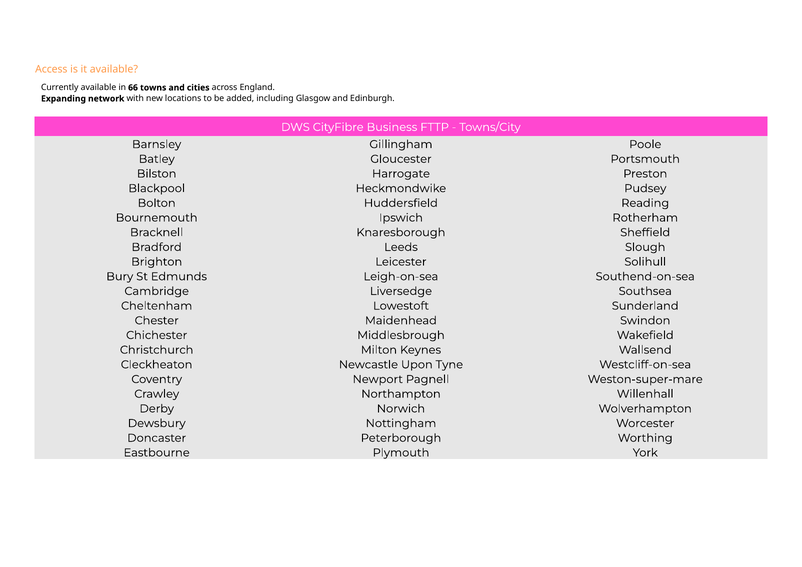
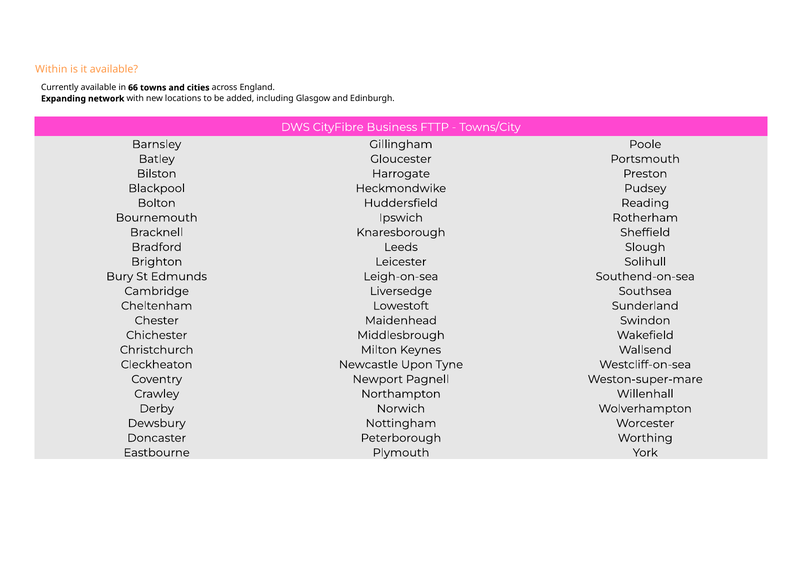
Access: Access -> Within
